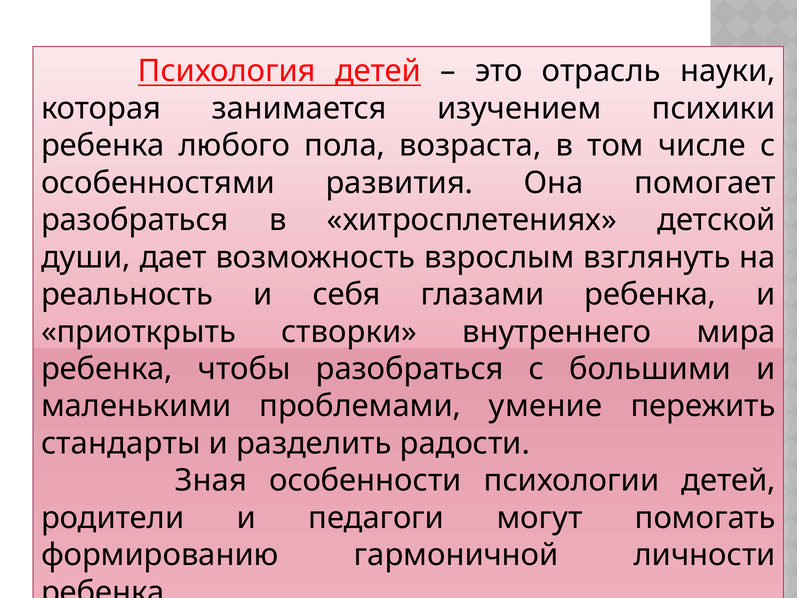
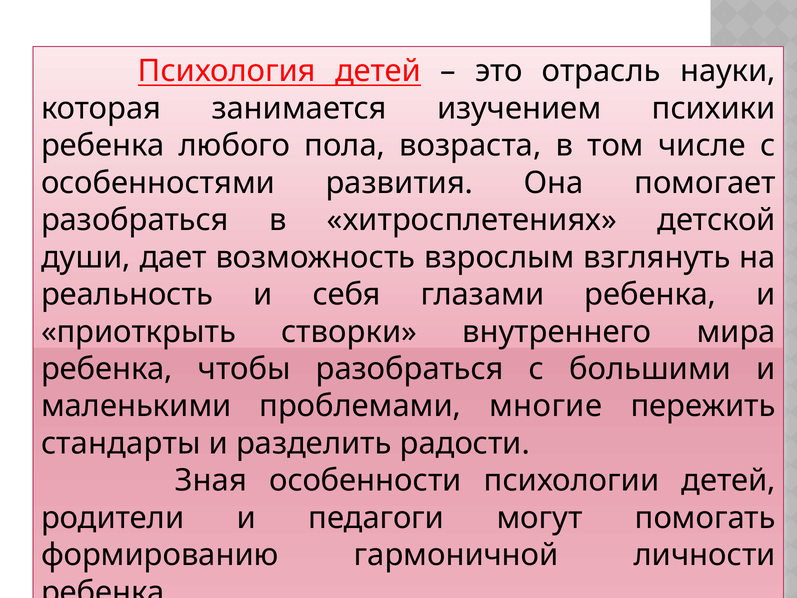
умение: умение -> многие
